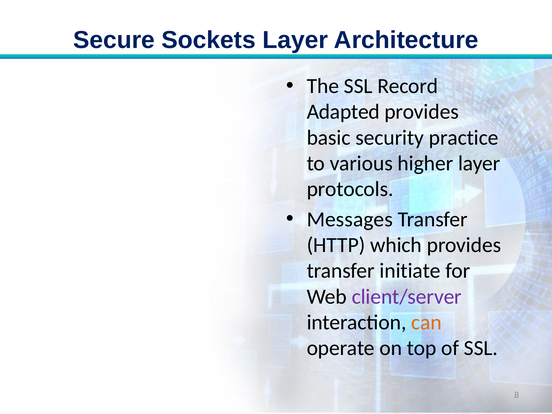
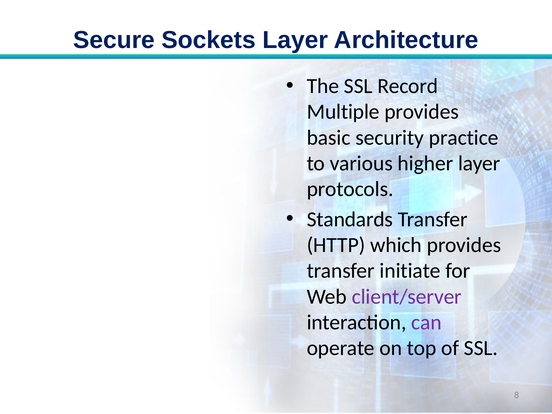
Adapted: Adapted -> Multiple
Messages: Messages -> Standards
can colour: orange -> purple
